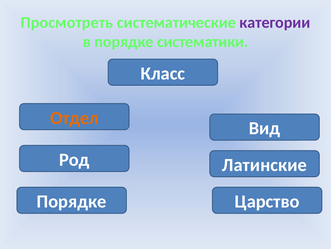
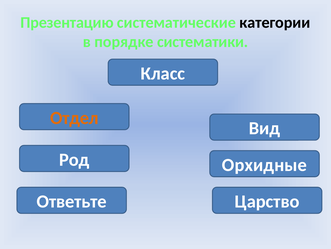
Просмотреть: Просмотреть -> Презентацию
категории colour: purple -> black
Латинские: Латинские -> Орхидные
Порядке at (72, 201): Порядке -> Ответьте
